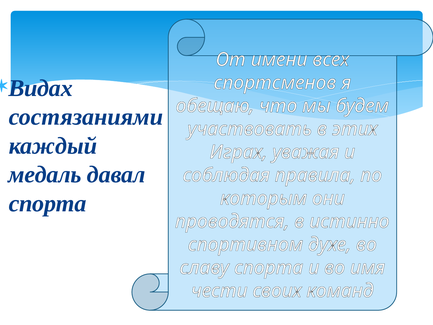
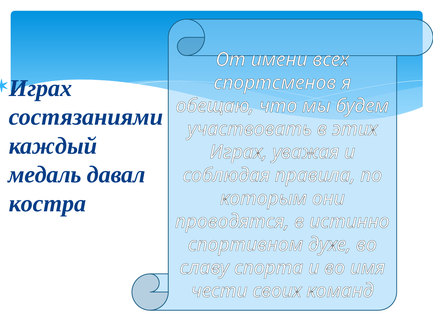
Видах at (41, 88): Видах -> Играх
спорта at (48, 203): спорта -> костра
